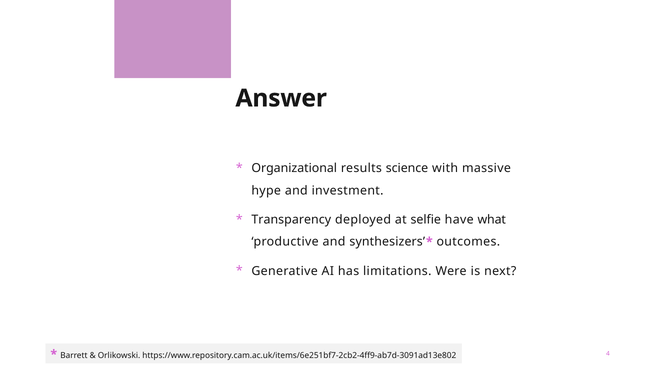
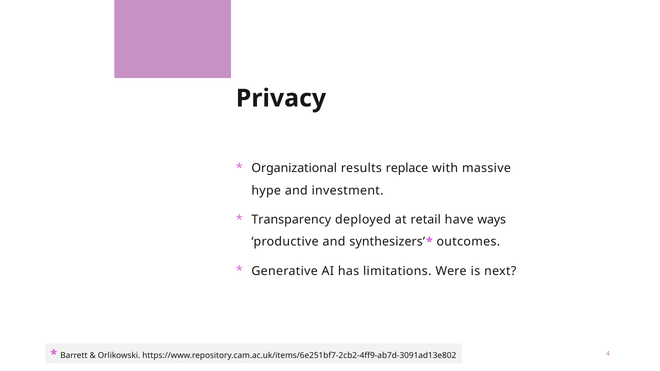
Answer: Answer -> Privacy
science: science -> replace
selfie: selfie -> retail
what: what -> ways
